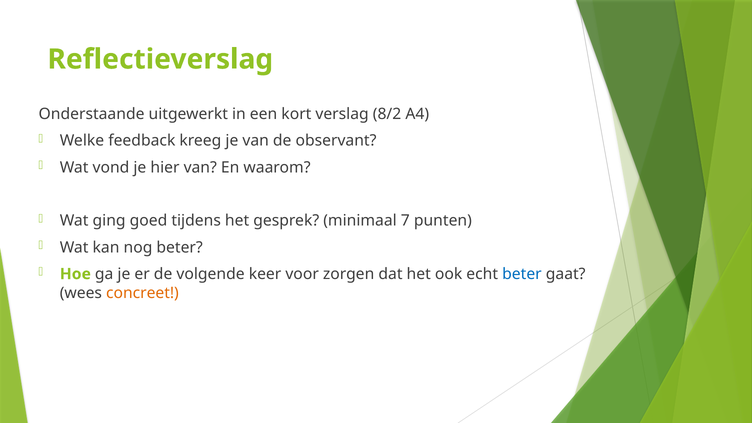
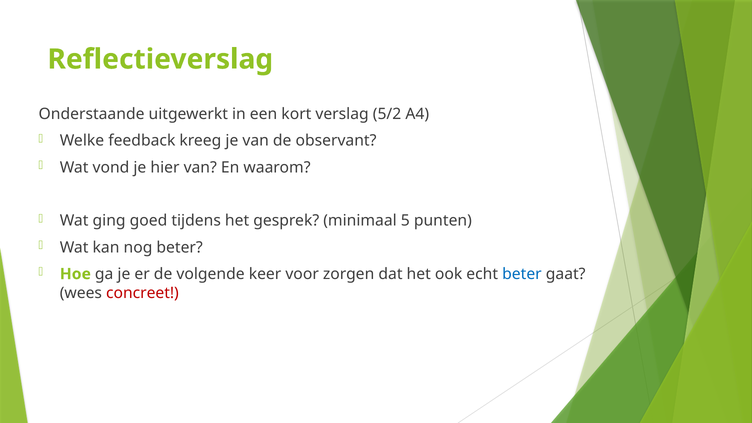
8/2: 8/2 -> 5/2
7: 7 -> 5
concreet colour: orange -> red
